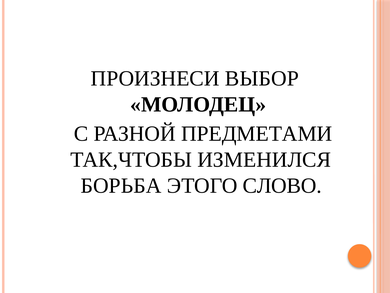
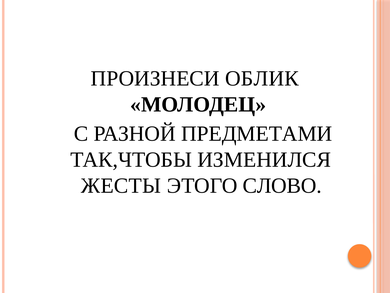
ВЫБОР: ВЫБОР -> ОБЛИК
БОРЬБА: БОРЬБА -> ЖЕСТЫ
